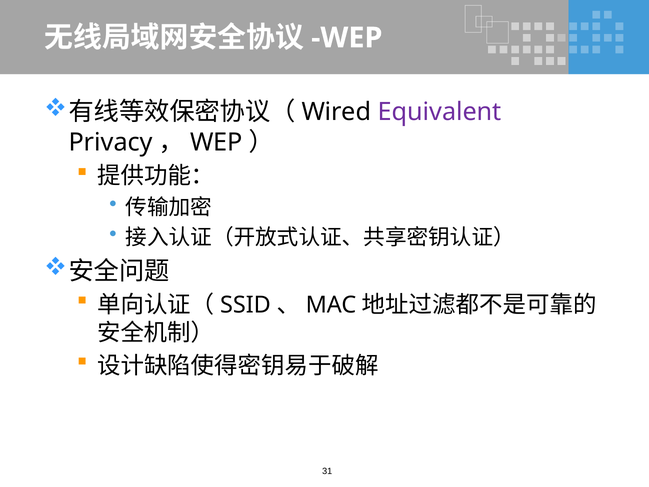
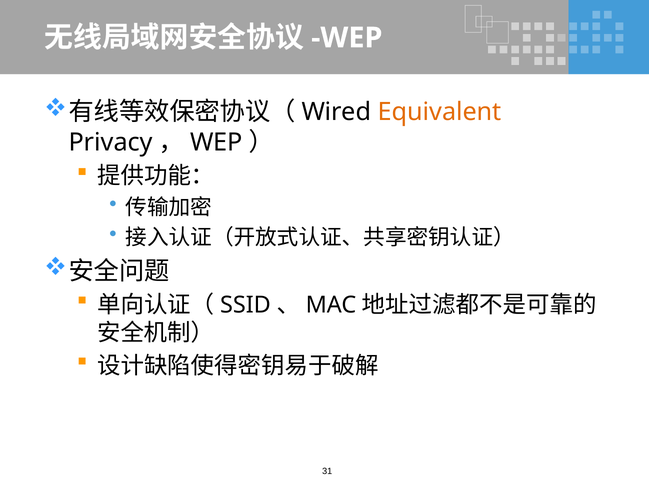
Equivalent colour: purple -> orange
